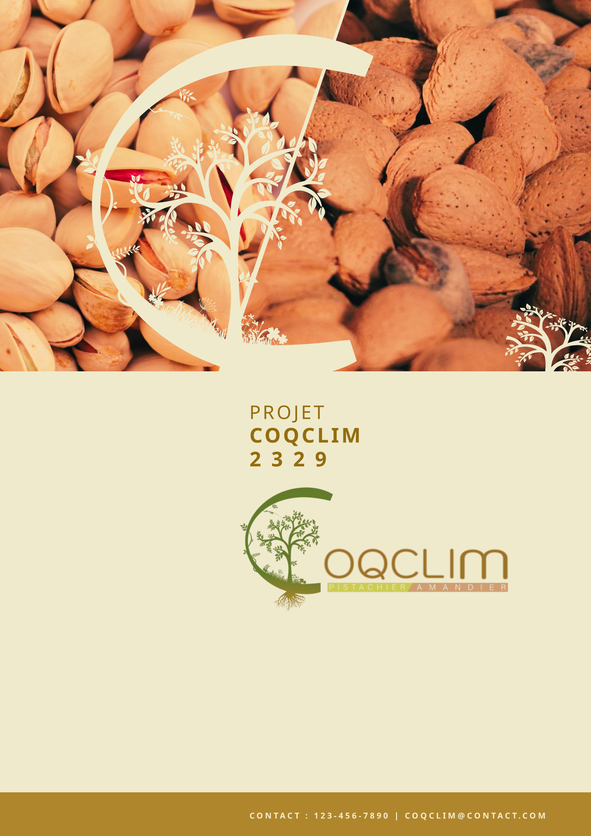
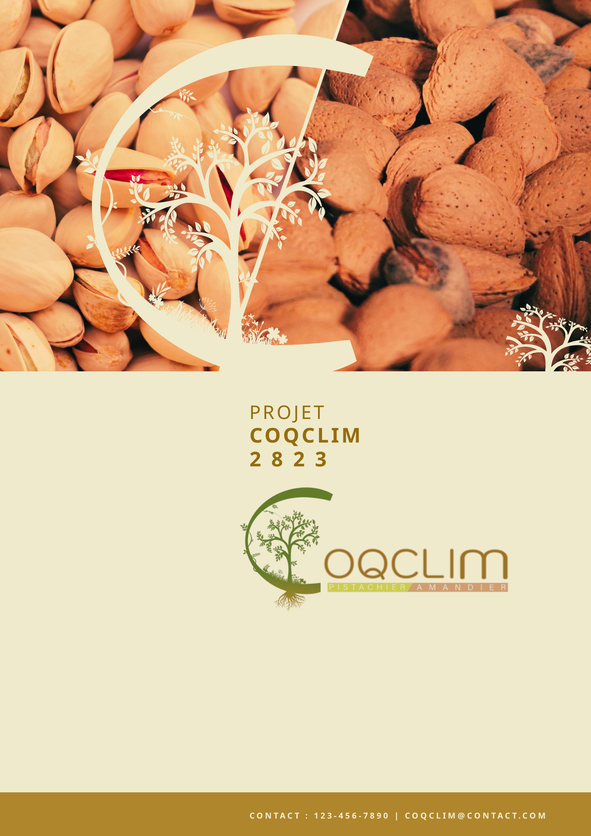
3: 3 -> 8
9: 9 -> 3
